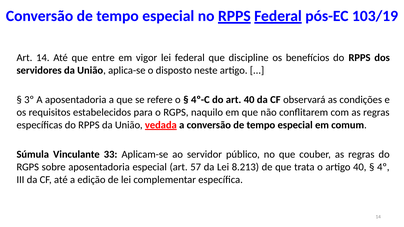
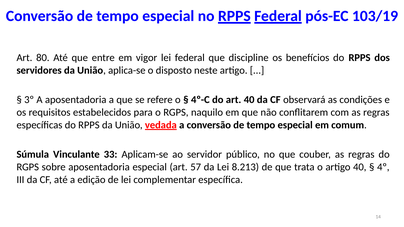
Art 14: 14 -> 80
